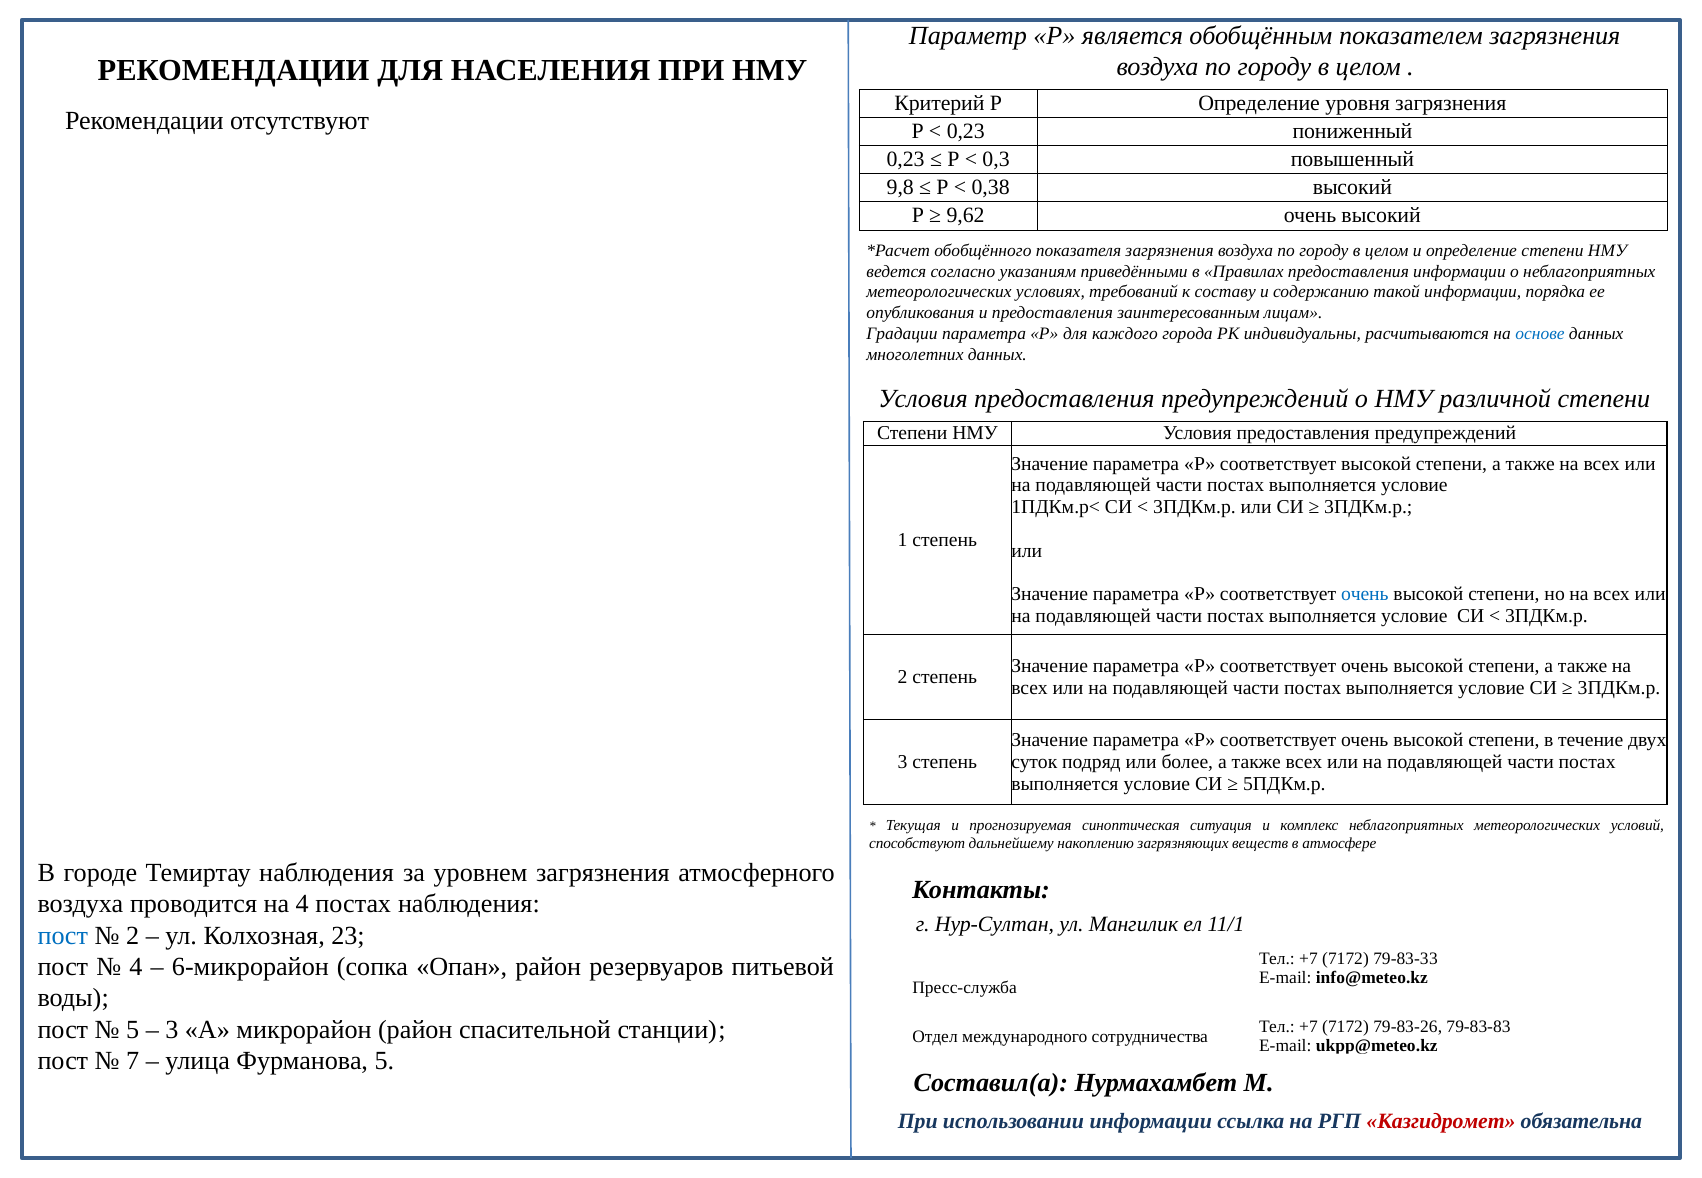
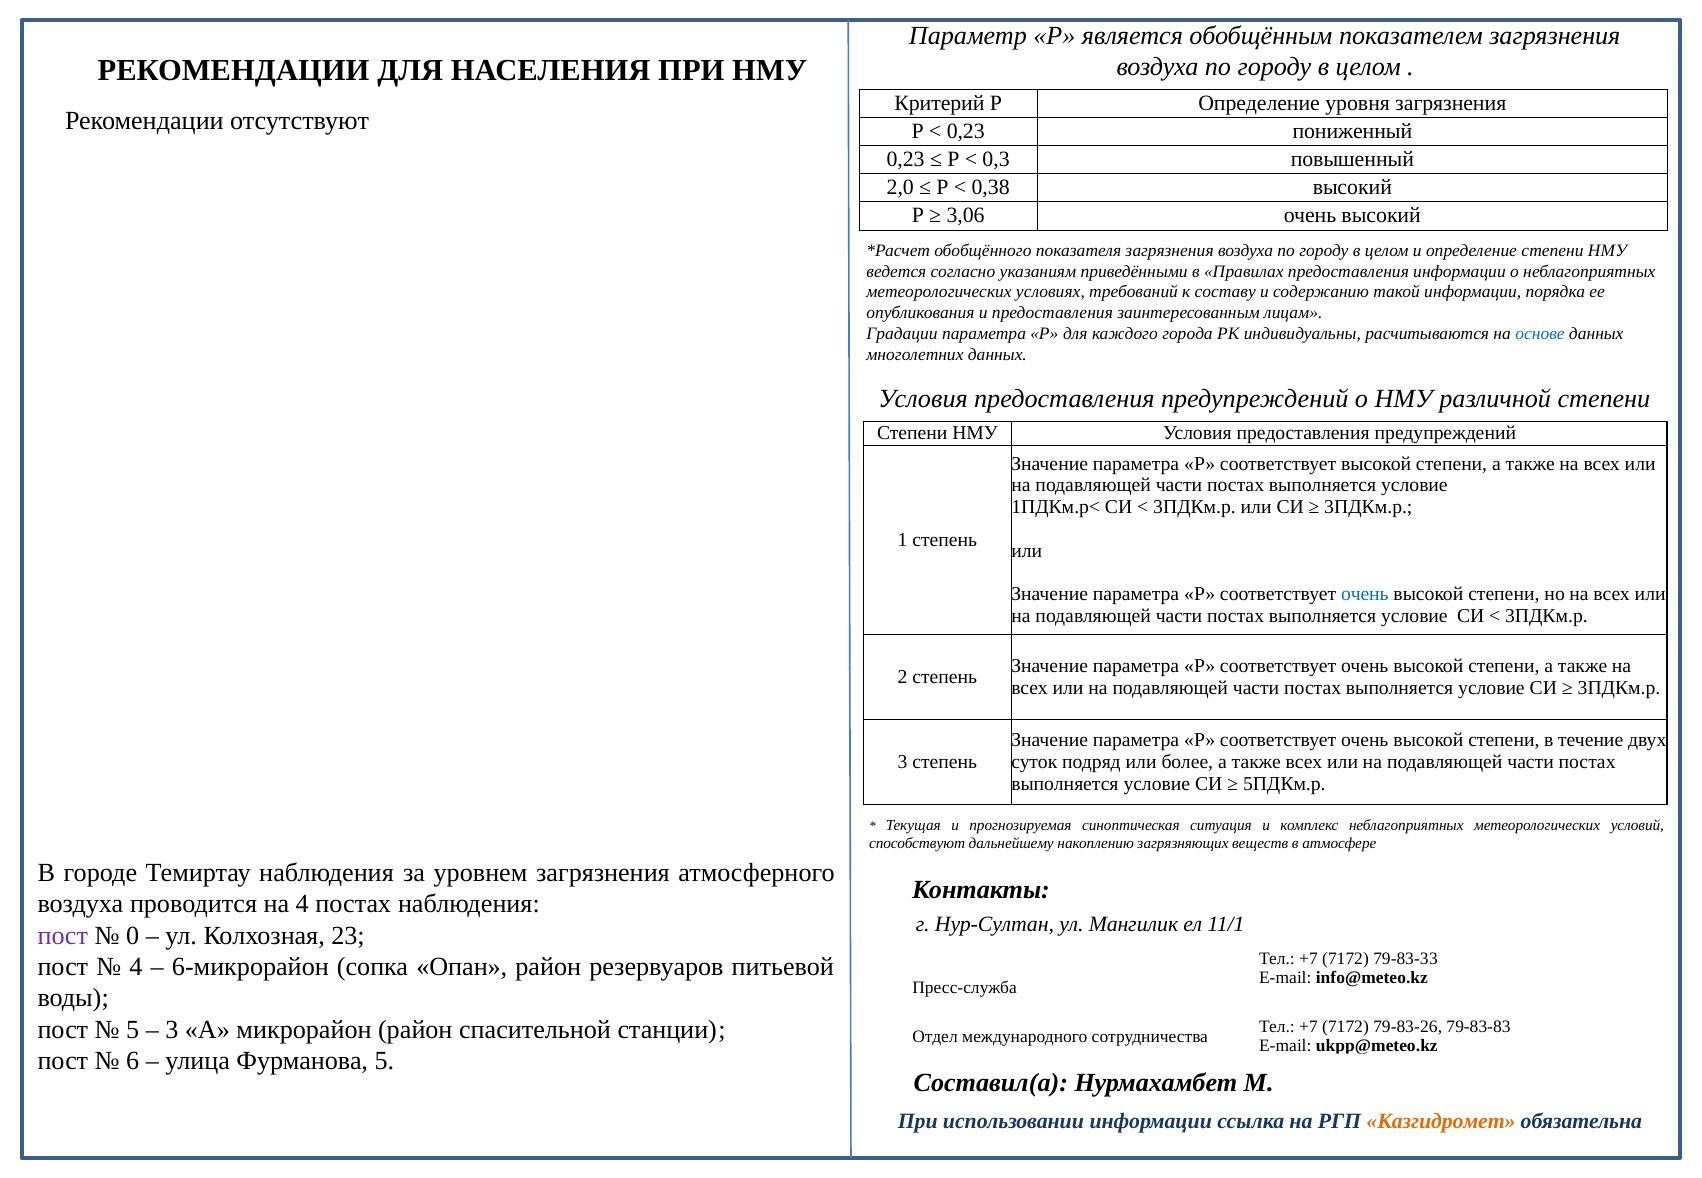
9,8: 9,8 -> 2,0
9,62: 9,62 -> 3,06
пост at (63, 936) colour: blue -> purple
2 at (133, 936): 2 -> 0
7: 7 -> 6
Казгидромет colour: red -> orange
